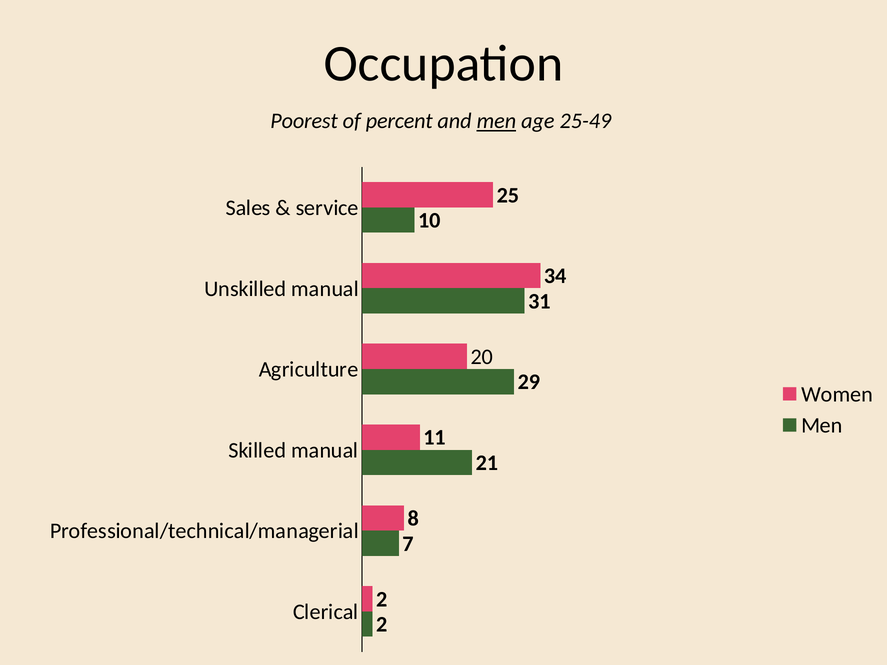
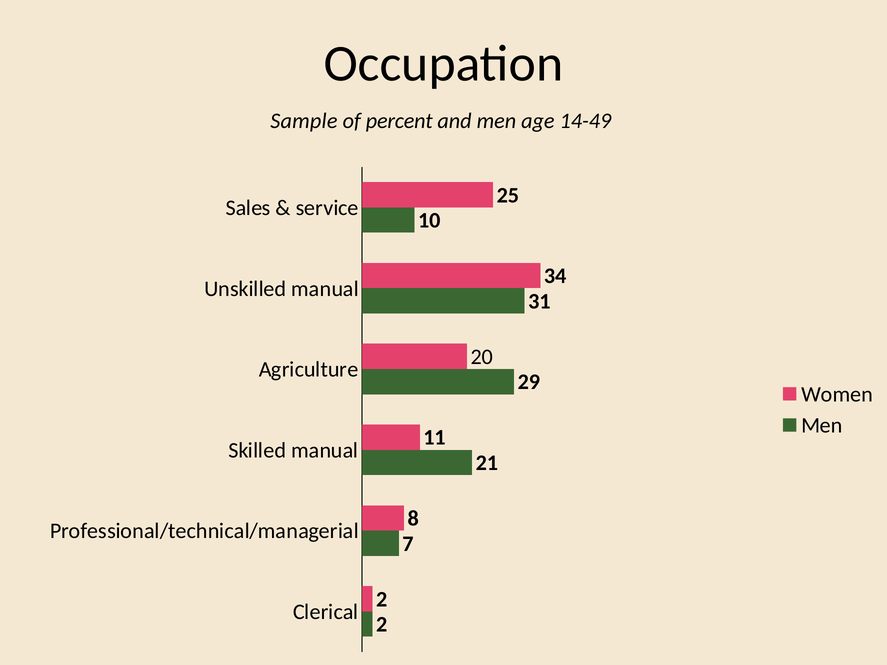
Poorest: Poorest -> Sample
men at (496, 121) underline: present -> none
25-49: 25-49 -> 14-49
